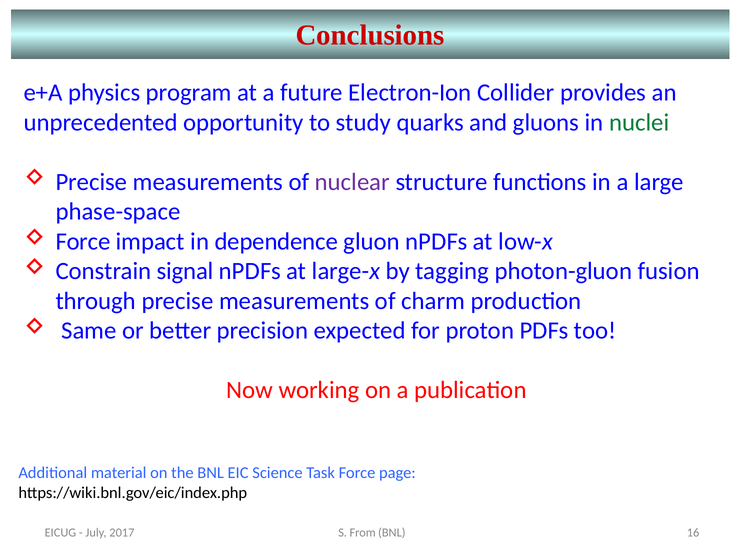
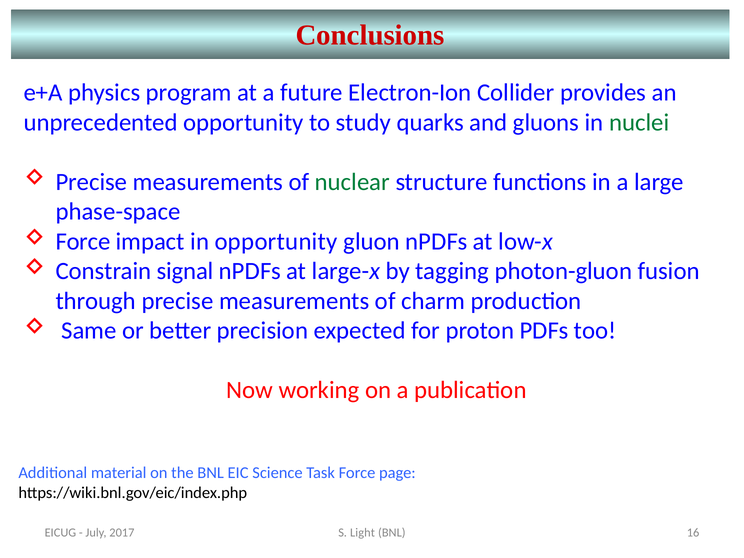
nuclear colour: purple -> green
in dependence: dependence -> opportunity
From: From -> Light
